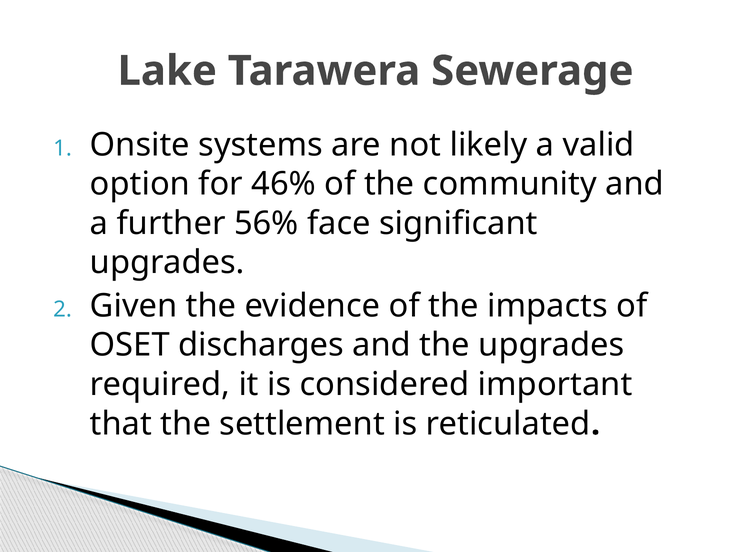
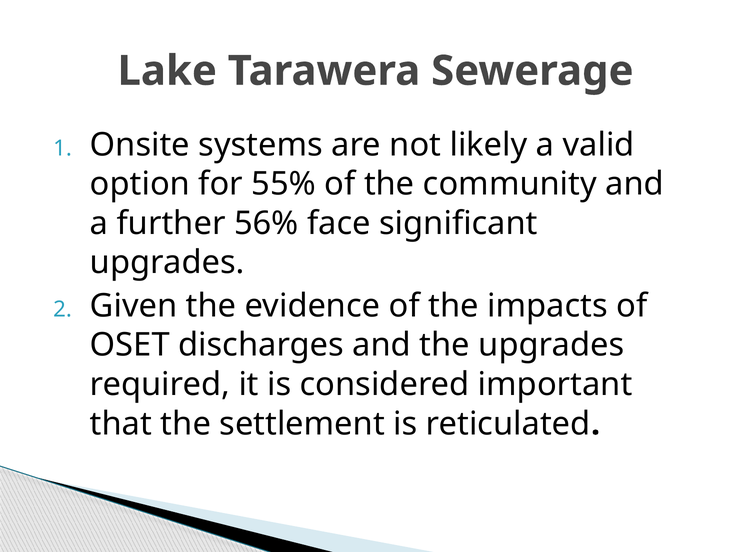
46%: 46% -> 55%
